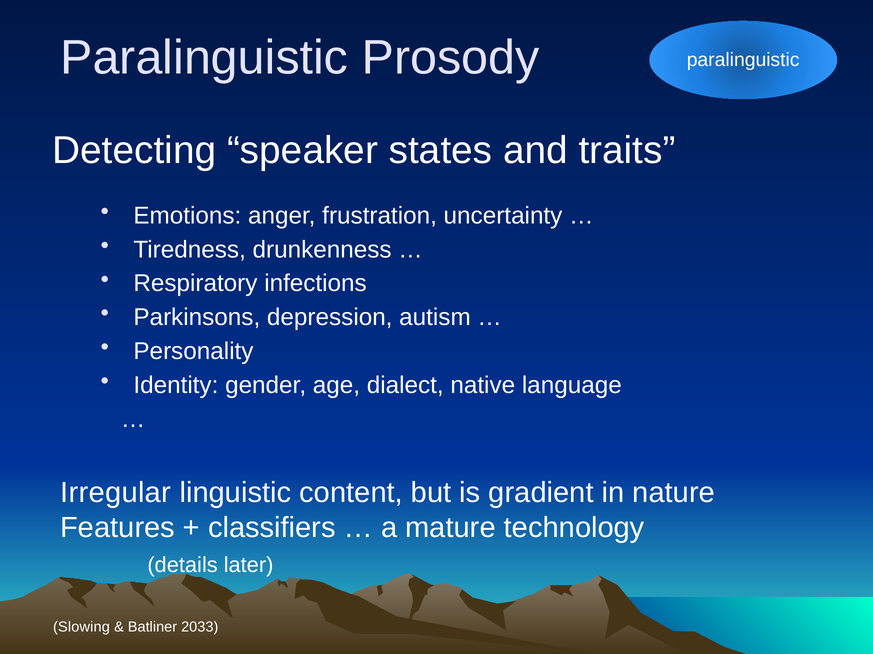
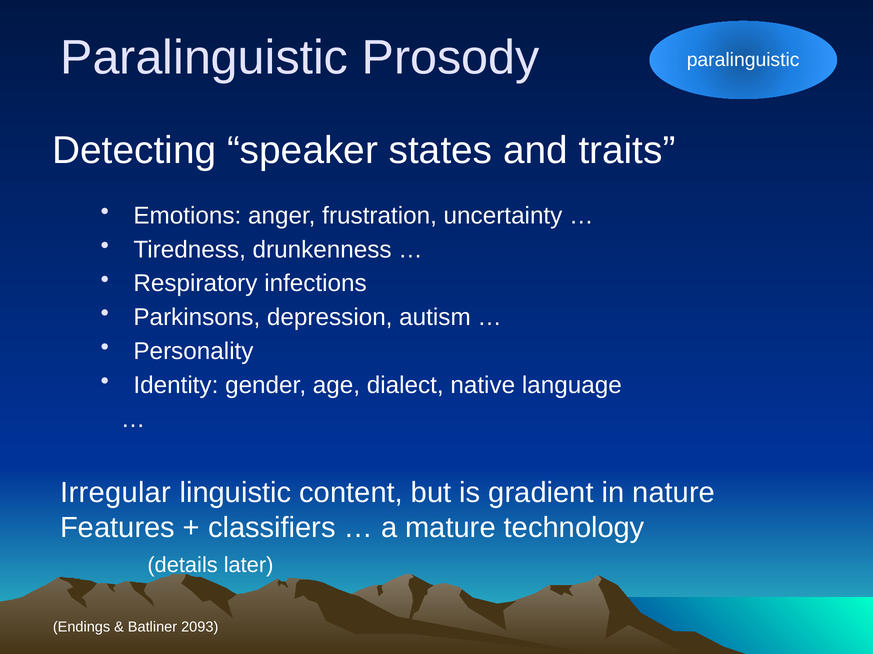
Slowing: Slowing -> Endings
2033: 2033 -> 2093
